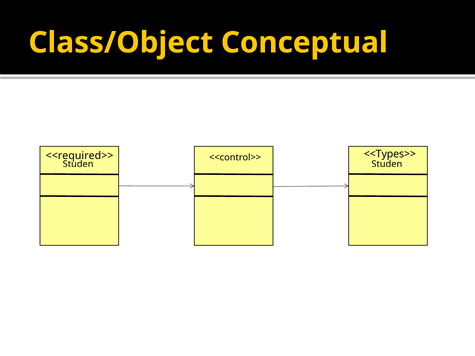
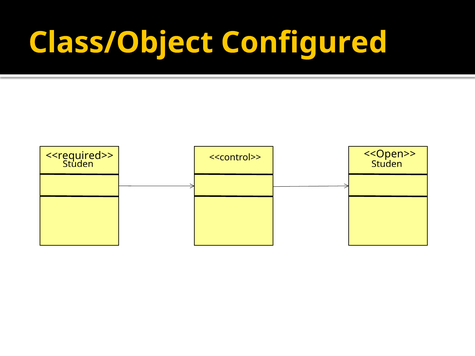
Conceptual: Conceptual -> Configured
<<Types>>: <<Types>> -> <<Open>>
